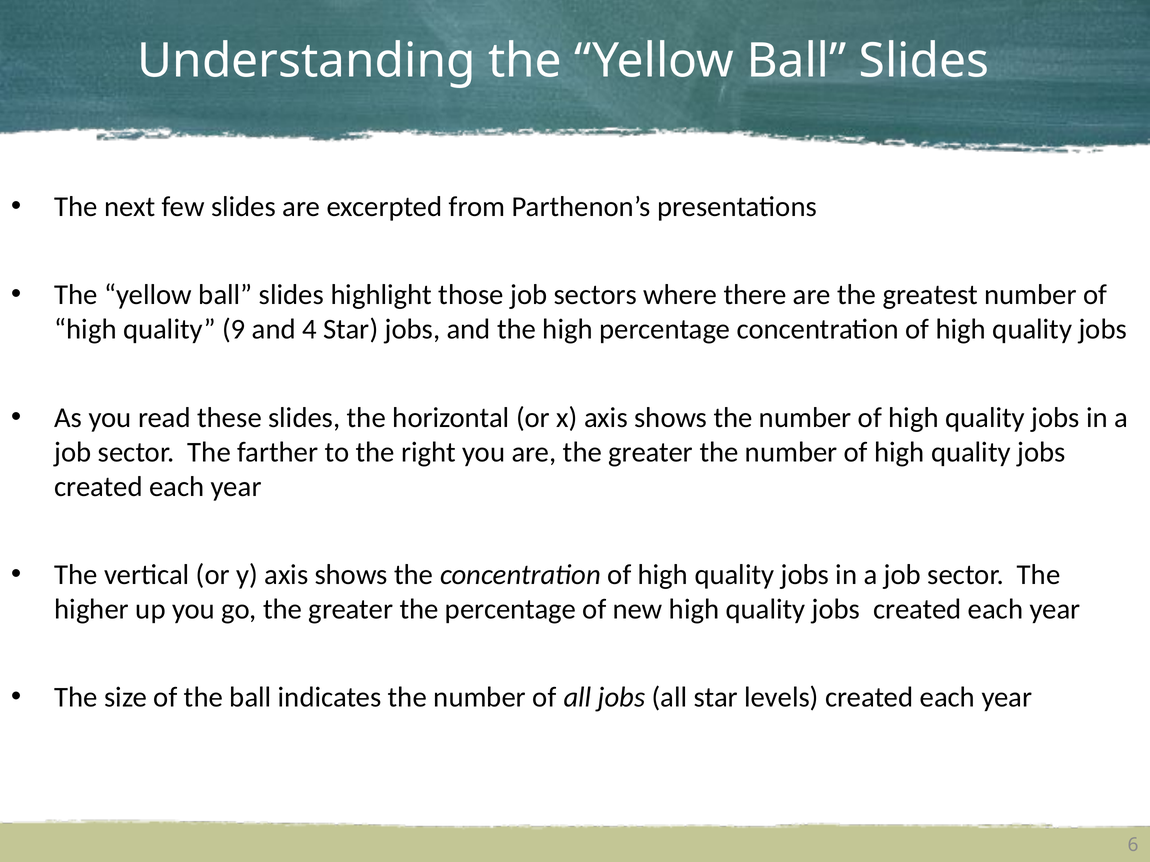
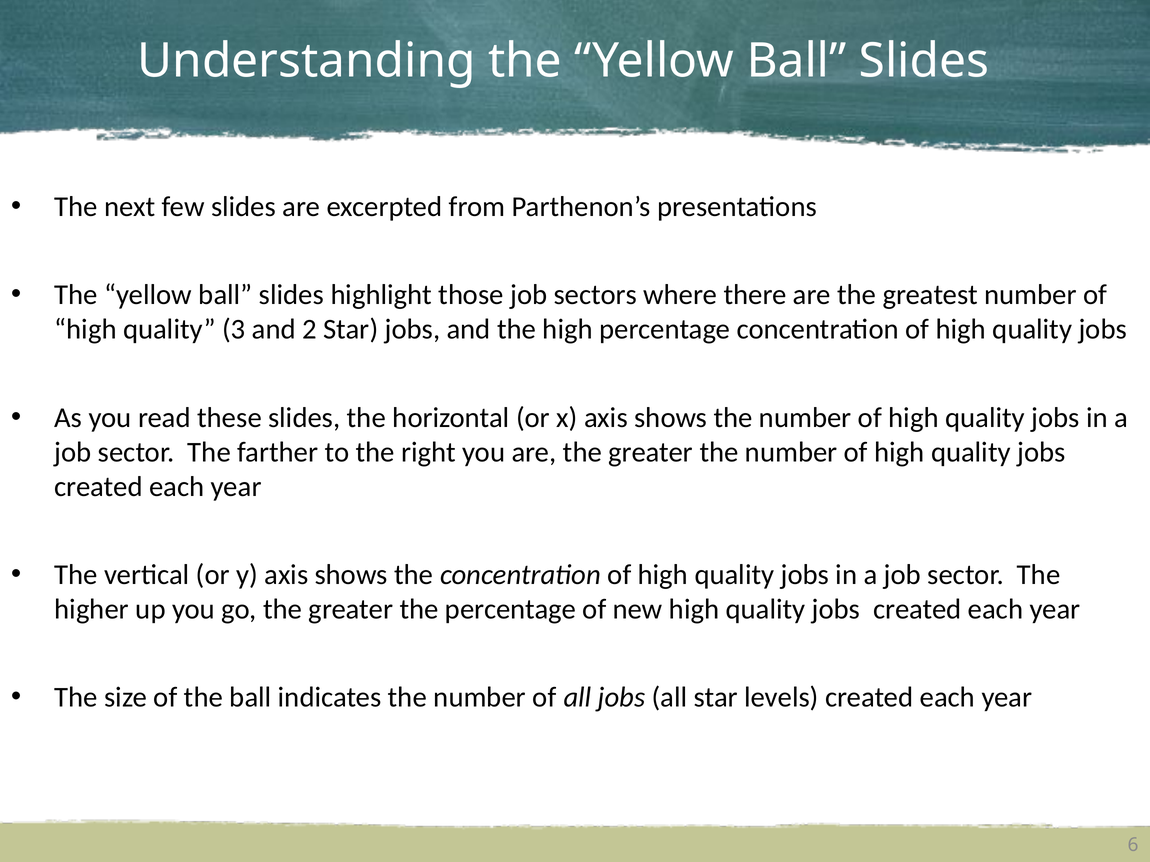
9: 9 -> 3
4: 4 -> 2
